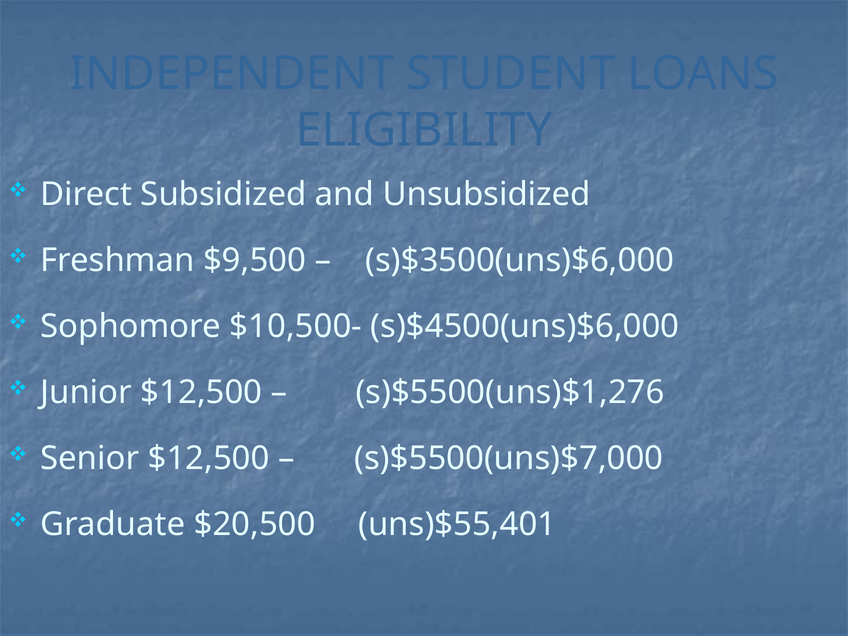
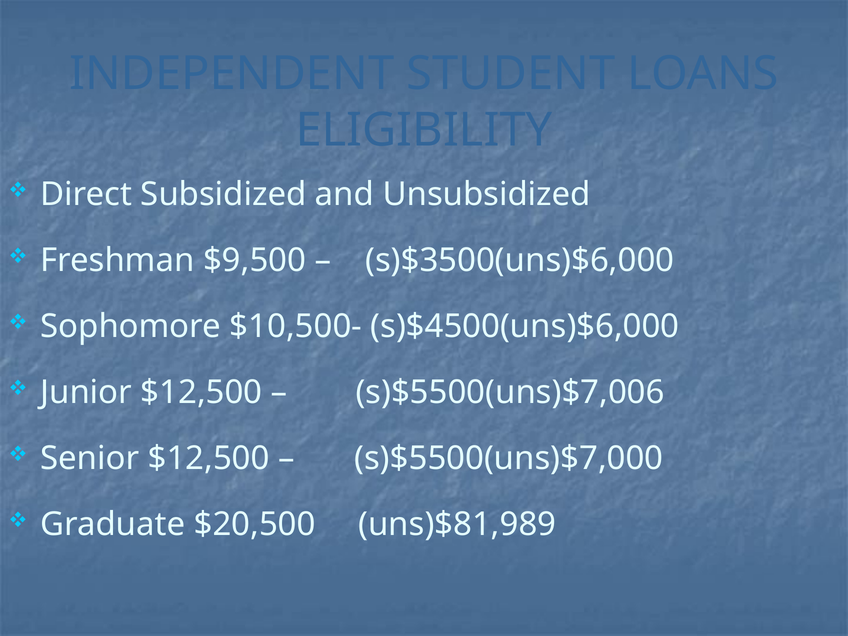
s)$5500(uns)$1,276: s)$5500(uns)$1,276 -> s)$5500(uns)$7,006
uns)$55,401: uns)$55,401 -> uns)$81,989
